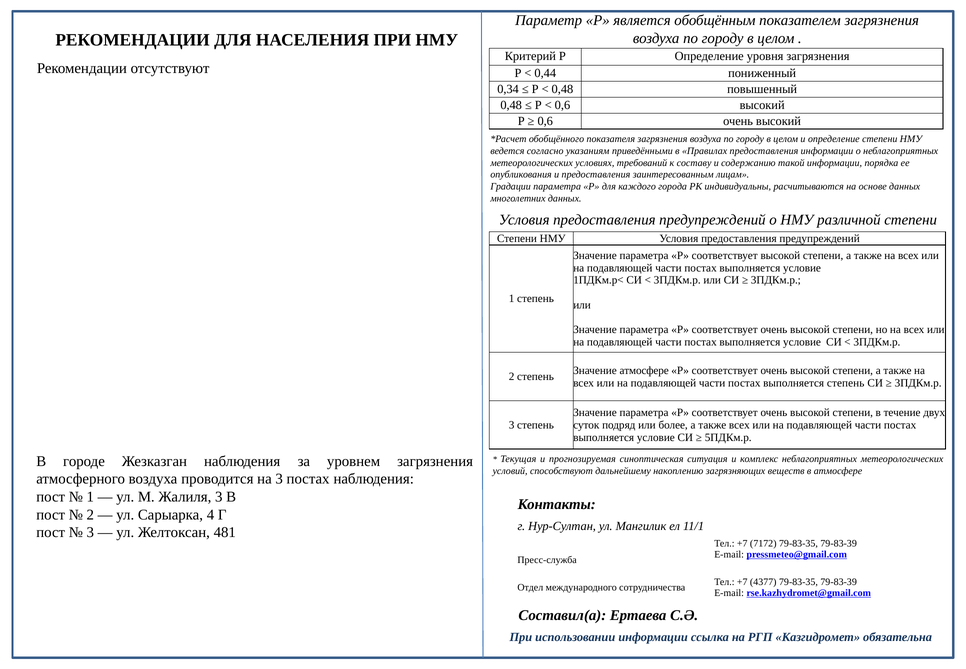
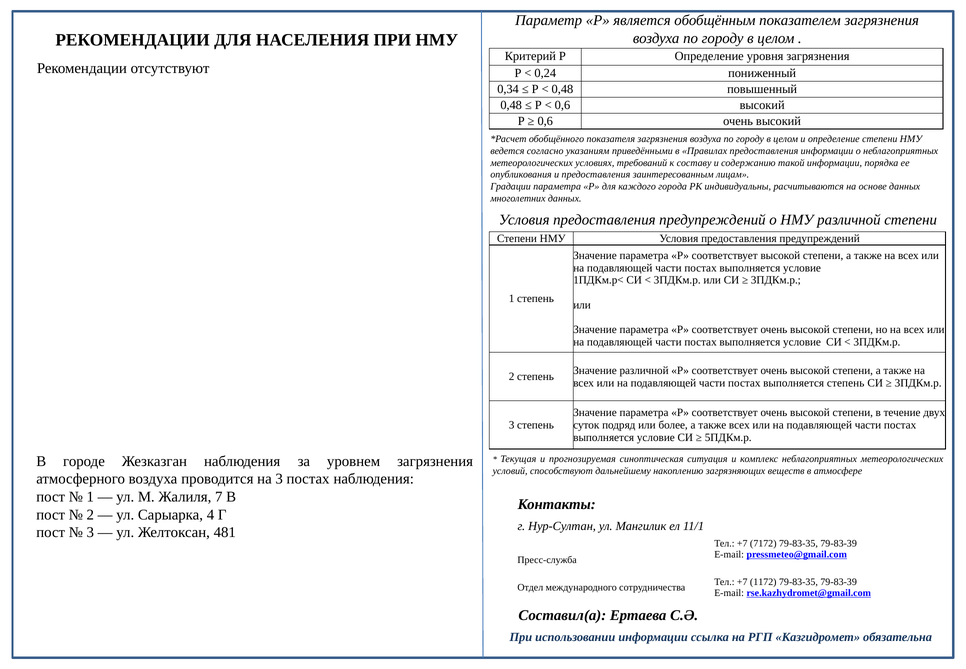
0,44: 0,44 -> 0,24
Значение атмосфере: атмосфере -> различной
Жалиля 3: 3 -> 7
4377: 4377 -> 1172
